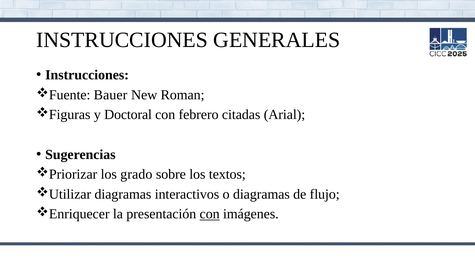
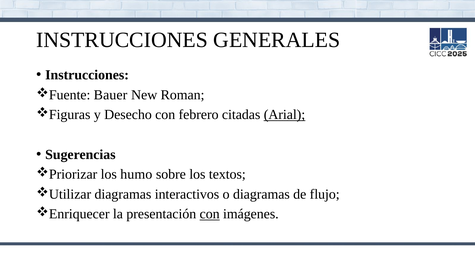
Doctoral: Doctoral -> Desecho
Arial underline: none -> present
grado: grado -> humo
